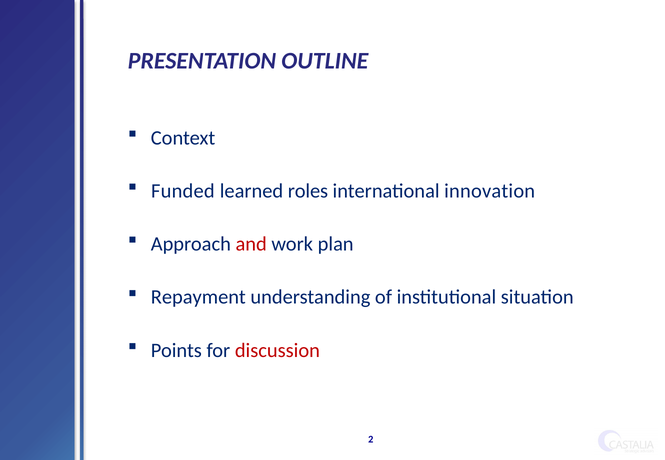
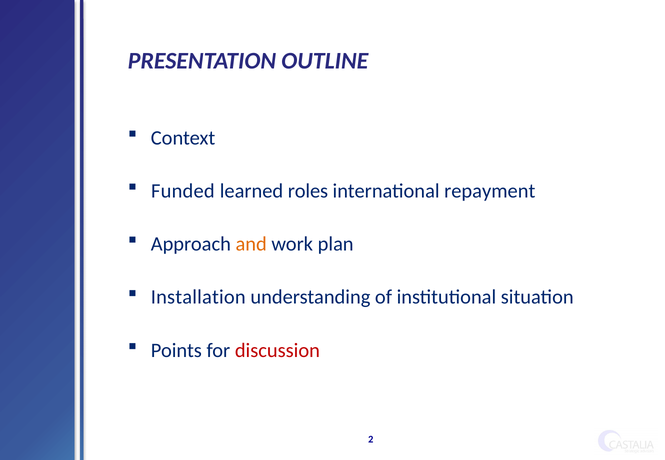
innovation: innovation -> repayment
and colour: red -> orange
Repayment: Repayment -> Installation
